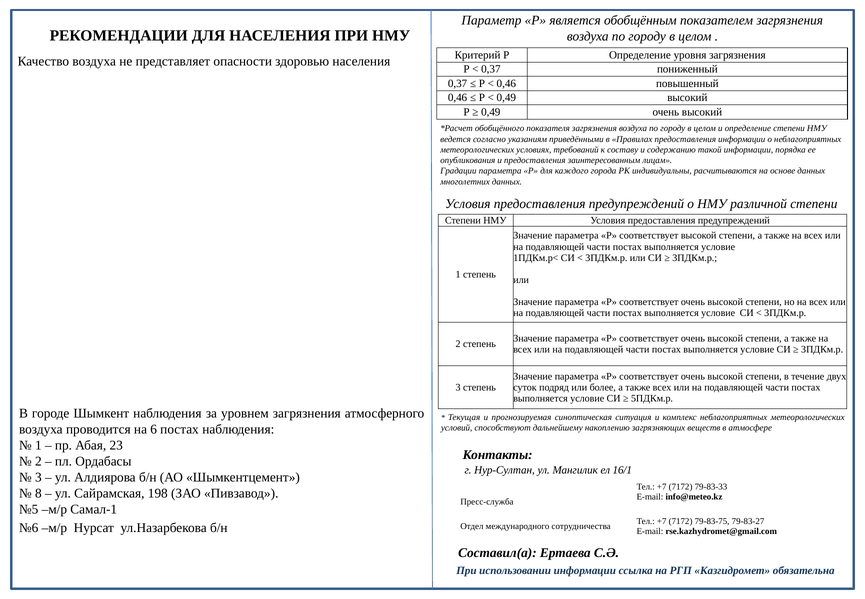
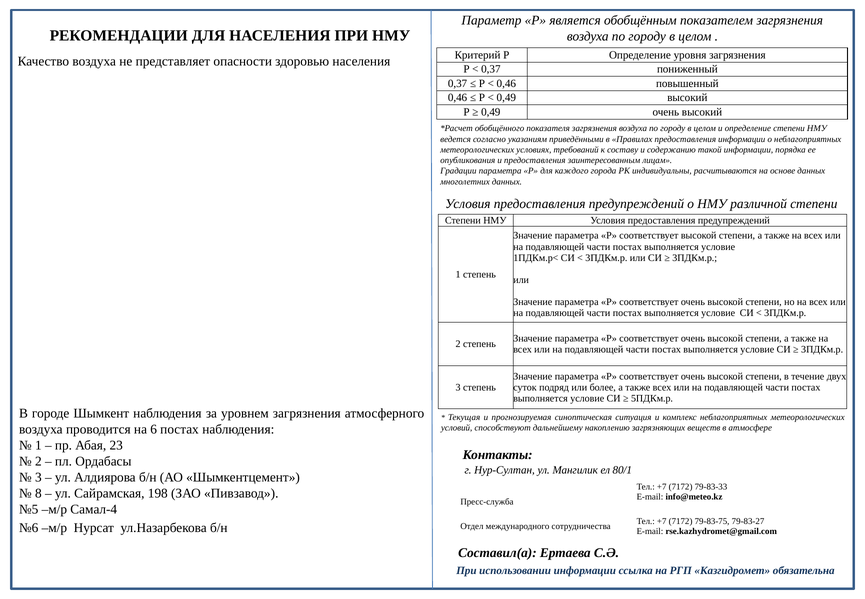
16/1: 16/1 -> 80/1
Самал-1: Самал-1 -> Самал-4
